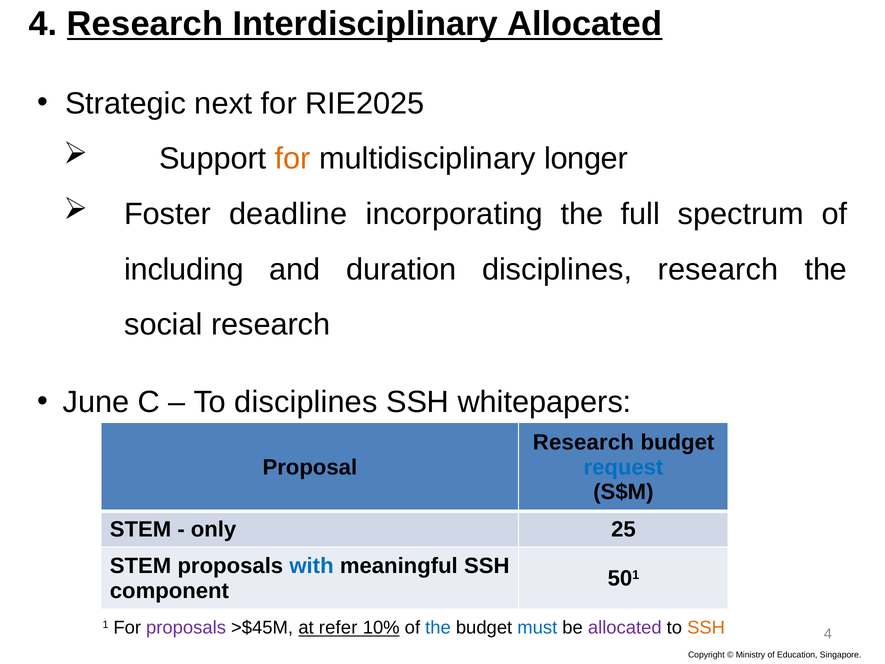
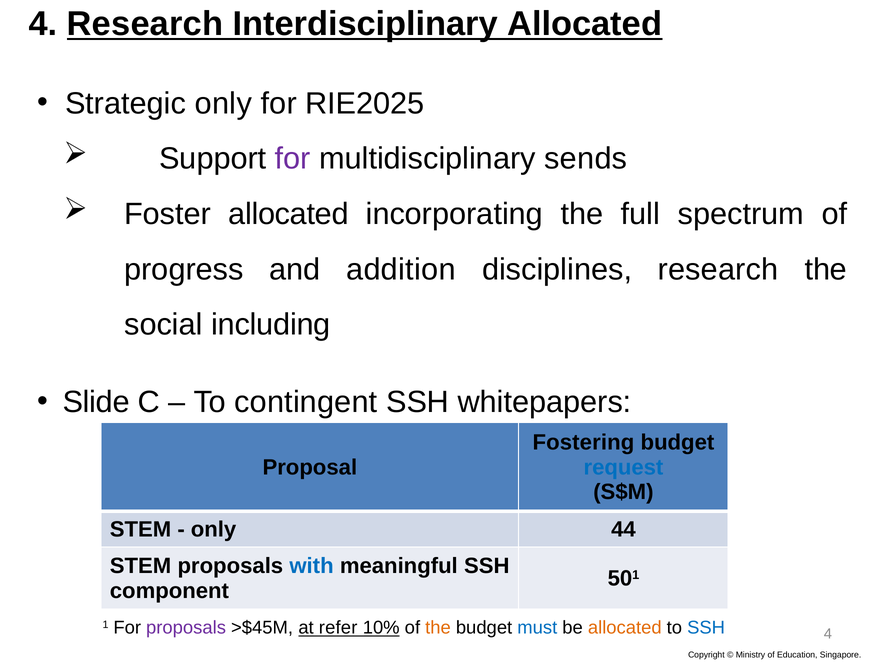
Strategic next: next -> only
for at (293, 159) colour: orange -> purple
longer: longer -> sends
Foster deadline: deadline -> allocated
including: including -> progress
duration: duration -> addition
social research: research -> including
June: June -> Slide
To disciplines: disciplines -> contingent
Research at (583, 442): Research -> Fostering
25: 25 -> 44
the at (438, 627) colour: blue -> orange
allocated at (625, 627) colour: purple -> orange
SSH at (706, 627) colour: orange -> blue
